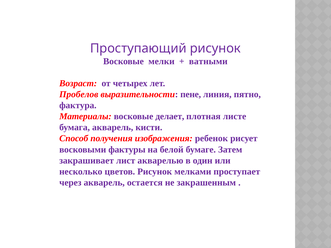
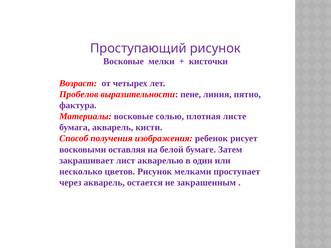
ватными: ватными -> кисточки
делает: делает -> солью
фактуры: фактуры -> оставляя
